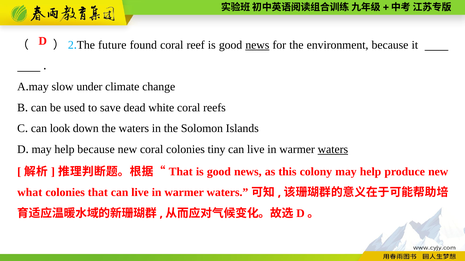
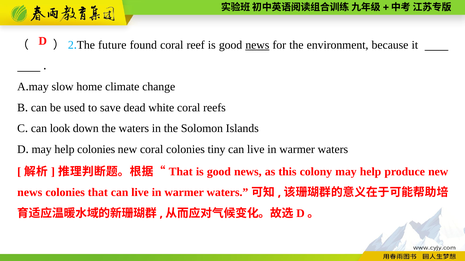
under: under -> home
help because: because -> colonies
waters at (333, 150) underline: present -> none
what at (30, 193): what -> news
